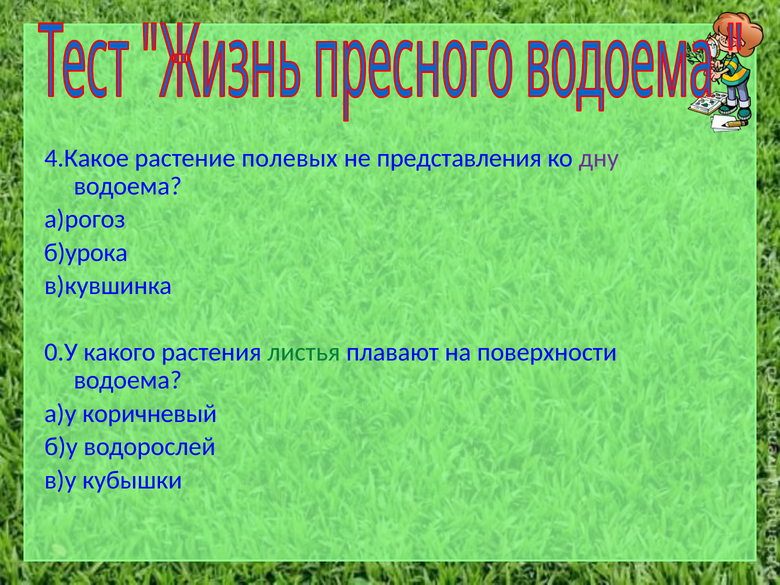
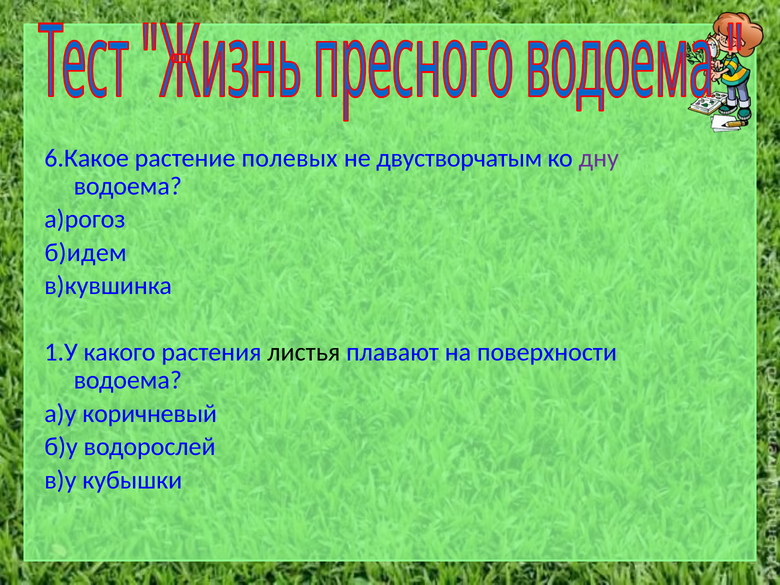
4.Какое: 4.Какое -> 6.Какое
представления: представления -> двустворчатым
б)урока: б)урока -> б)идем
0.У: 0.У -> 1.У
листья colour: green -> black
